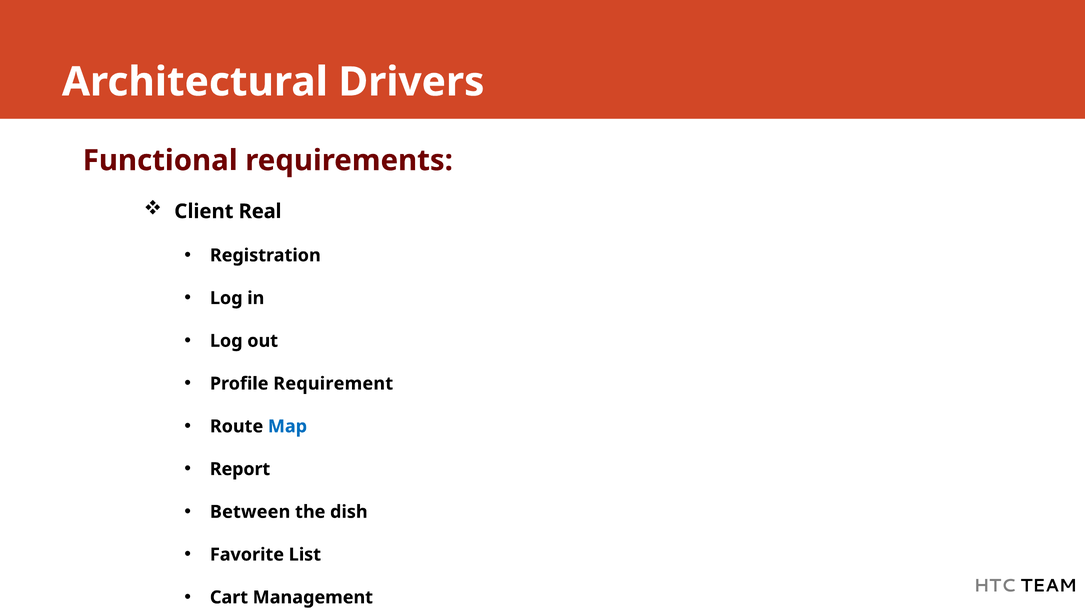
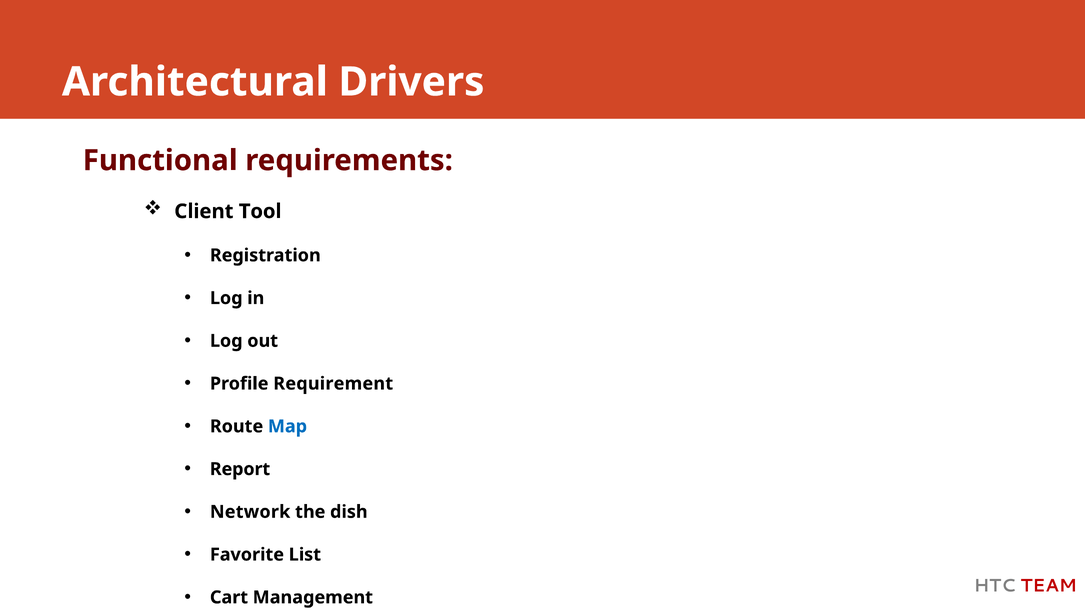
Real: Real -> Tool
Between: Between -> Network
TEAM colour: black -> red
